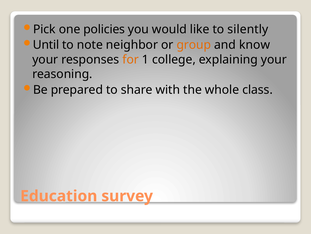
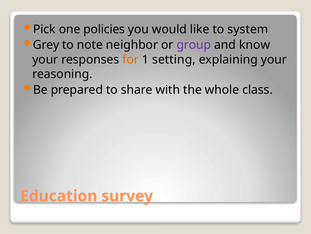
silently: silently -> system
Until: Until -> Grey
group colour: orange -> purple
college: college -> setting
